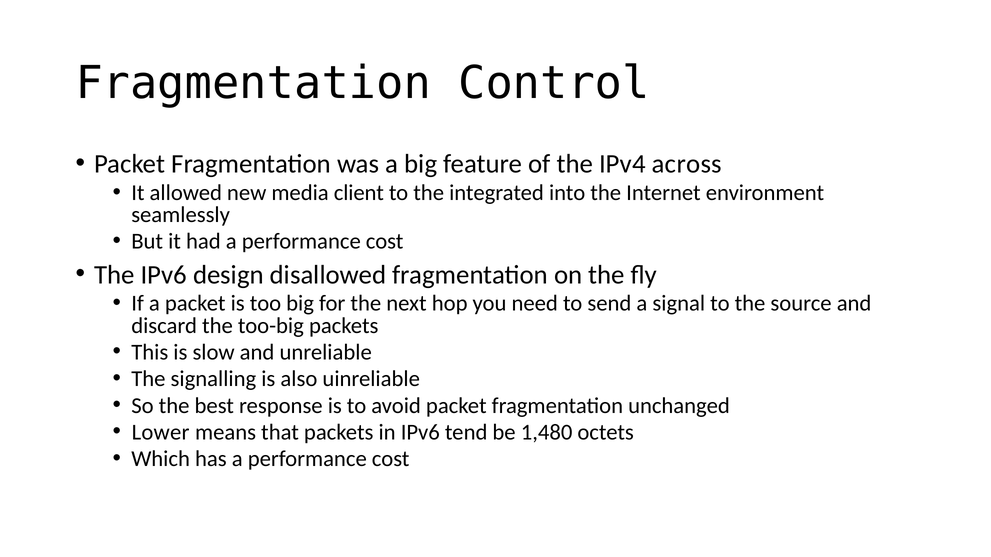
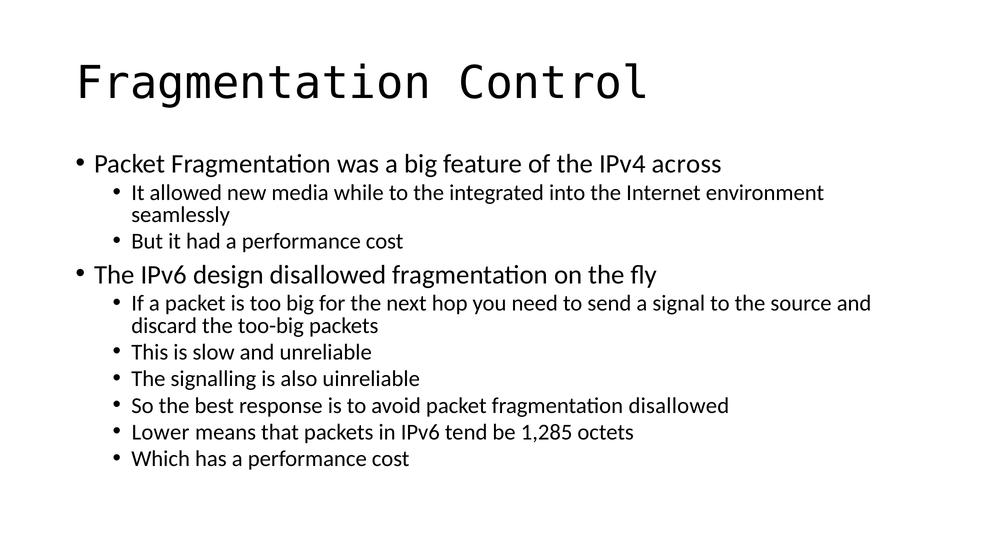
client: client -> while
fragmentation unchanged: unchanged -> disallowed
1,480: 1,480 -> 1,285
